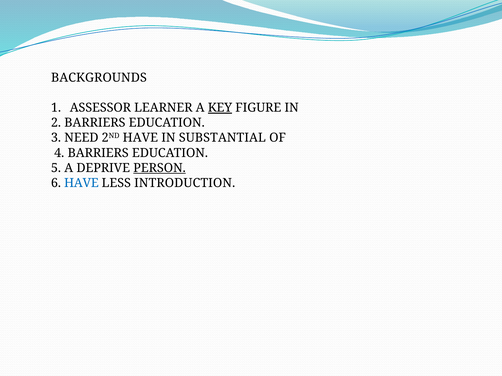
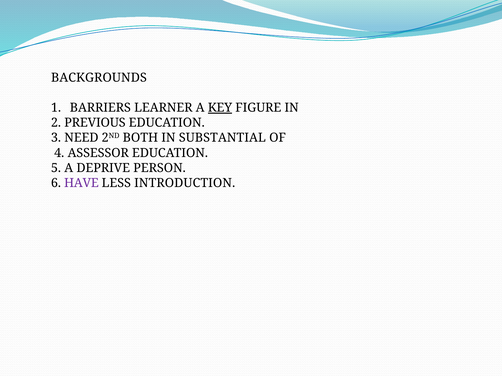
ASSESSOR: ASSESSOR -> BARRIERS
2 BARRIERS: BARRIERS -> PREVIOUS
2ND HAVE: HAVE -> BOTH
4 BARRIERS: BARRIERS -> ASSESSOR
PERSON underline: present -> none
HAVE at (81, 183) colour: blue -> purple
